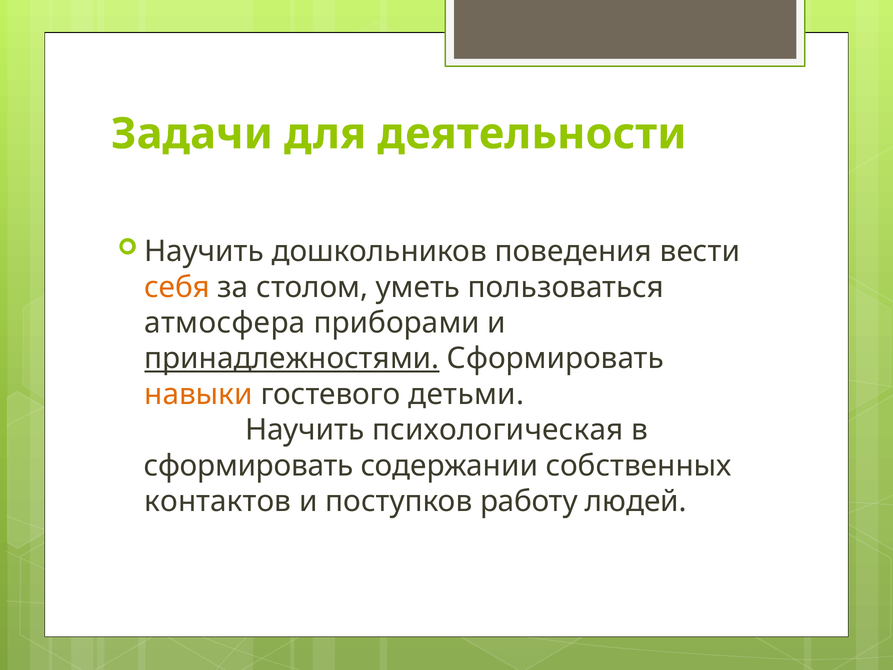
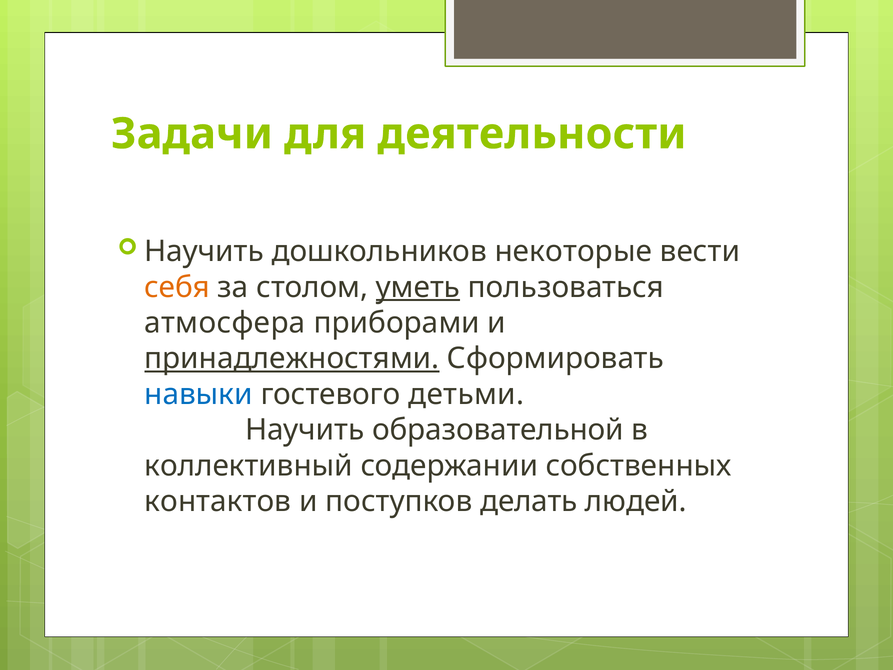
поведения: поведения -> некоторые
уметь underline: none -> present
навыки colour: orange -> blue
психологическая: психологическая -> образовательной
сформировать at (249, 466): сформировать -> коллективный
работу: работу -> делать
